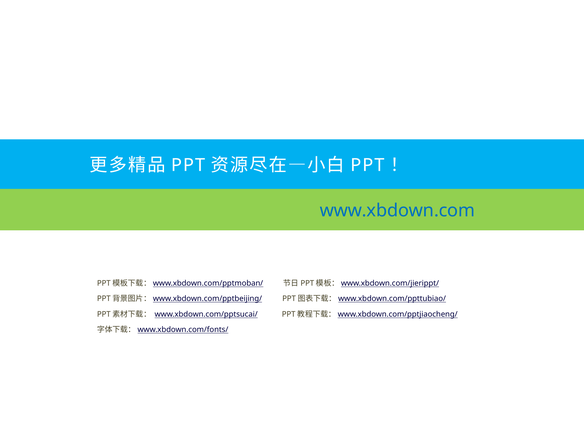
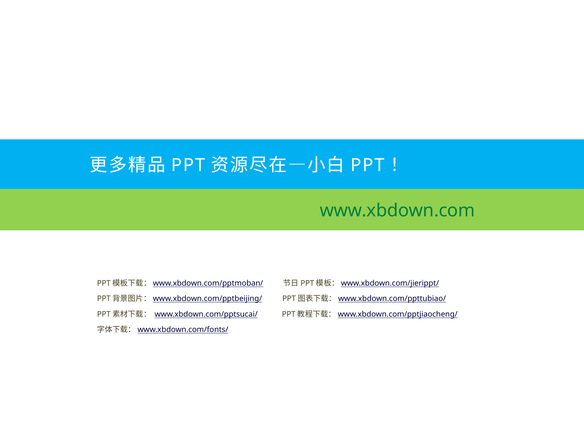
www.xbdown.com colour: blue -> green
